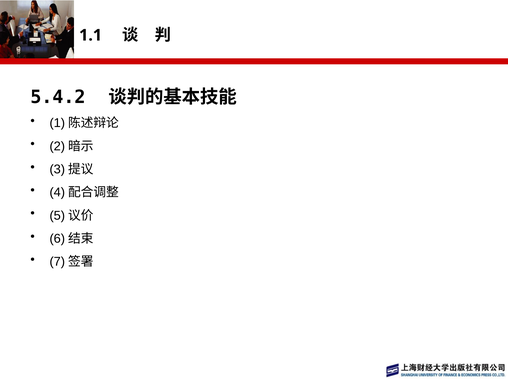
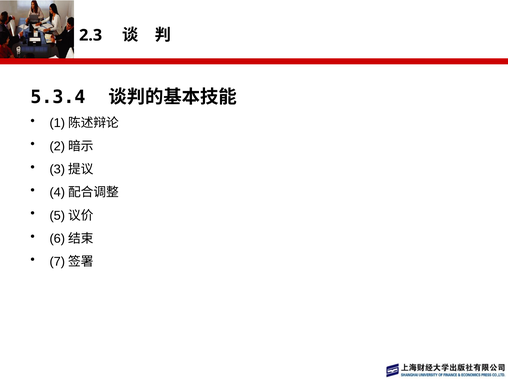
1.1: 1.1 -> 2.3
5.4.2: 5.4.2 -> 5.3.4
